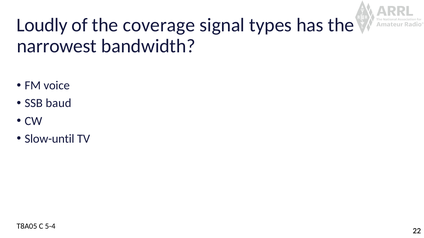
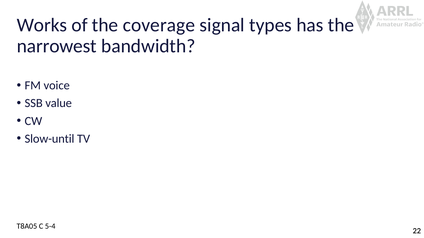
Loudly: Loudly -> Works
baud: baud -> value
